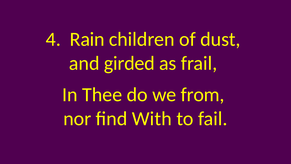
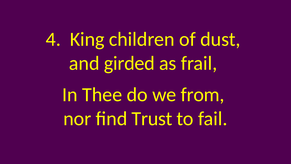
Rain: Rain -> King
With: With -> Trust
